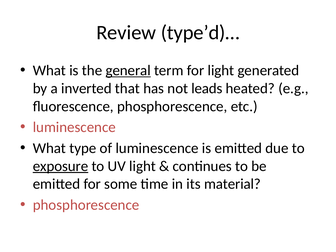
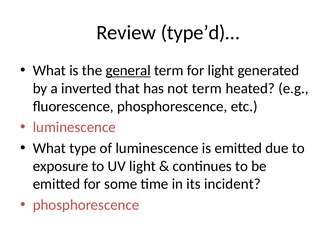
not leads: leads -> term
exposure underline: present -> none
material: material -> incident
